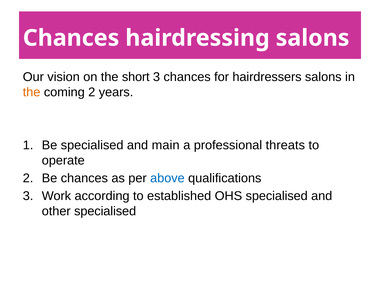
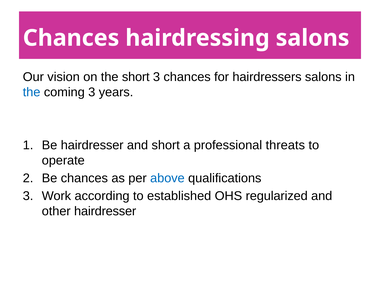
the at (32, 92) colour: orange -> blue
coming 2: 2 -> 3
Be specialised: specialised -> hairdresser
and main: main -> short
OHS specialised: specialised -> regularized
other specialised: specialised -> hairdresser
